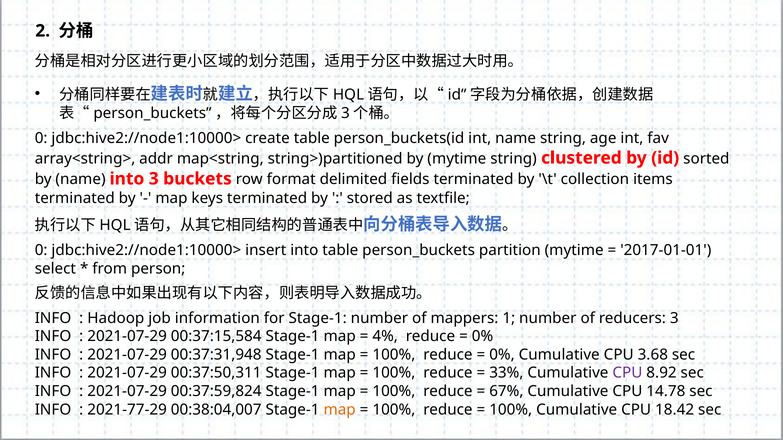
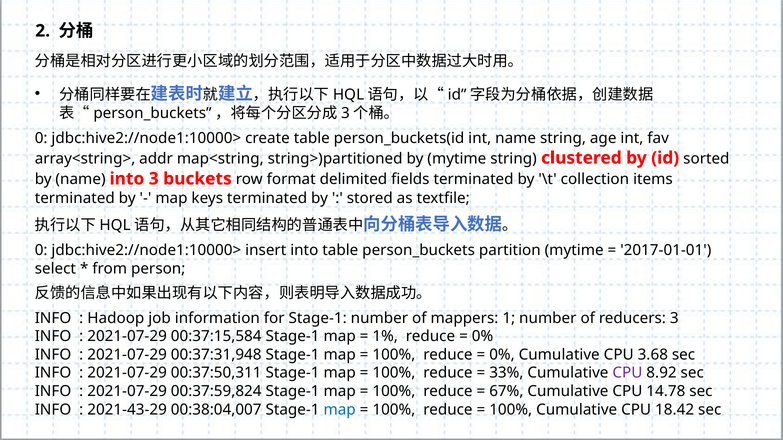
4%: 4% -> 1%
2021-77-29: 2021-77-29 -> 2021-43-29
map at (340, 410) colour: orange -> blue
